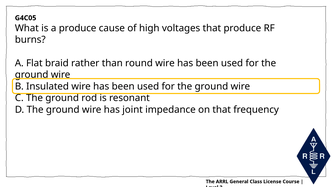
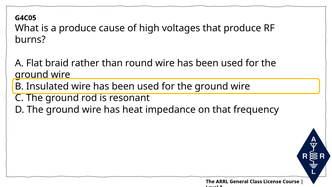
joint: joint -> heat
